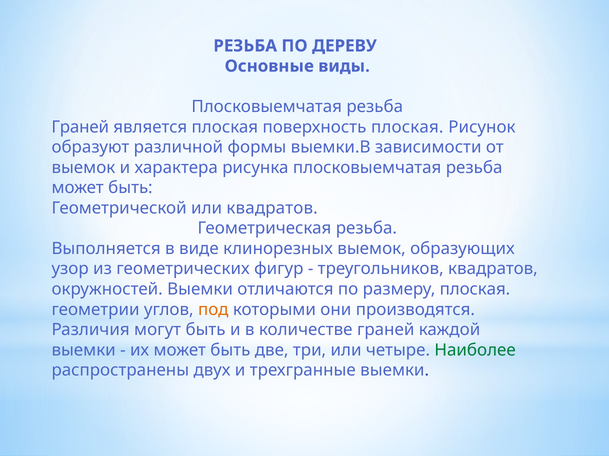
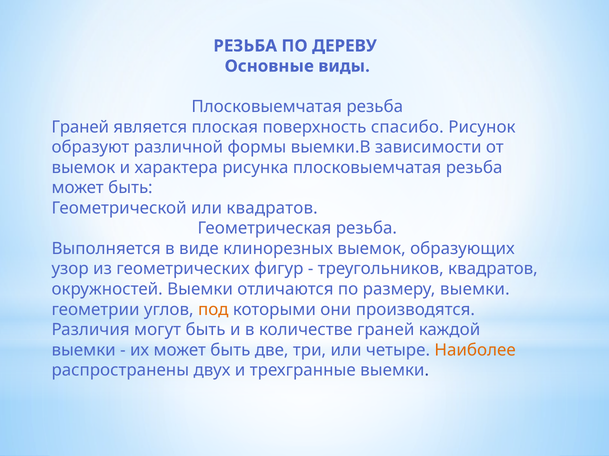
поверхность плоская: плоская -> спасибо
размеру плоская: плоская -> выемки
Наиболее colour: green -> orange
